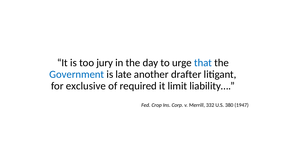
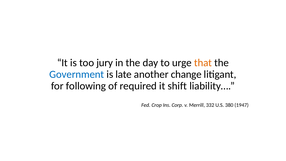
that colour: blue -> orange
drafter: drafter -> change
exclusive: exclusive -> following
limit: limit -> shift
